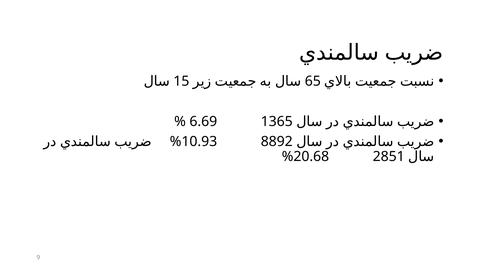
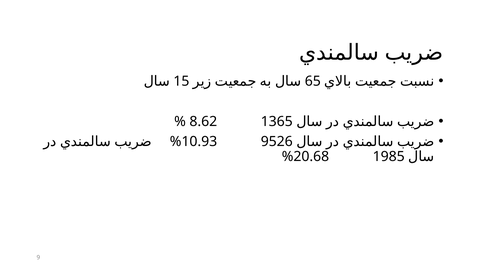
6.69: 6.69 -> 8.62
8892: 8892 -> 9526
2851: 2851 -> 1985
